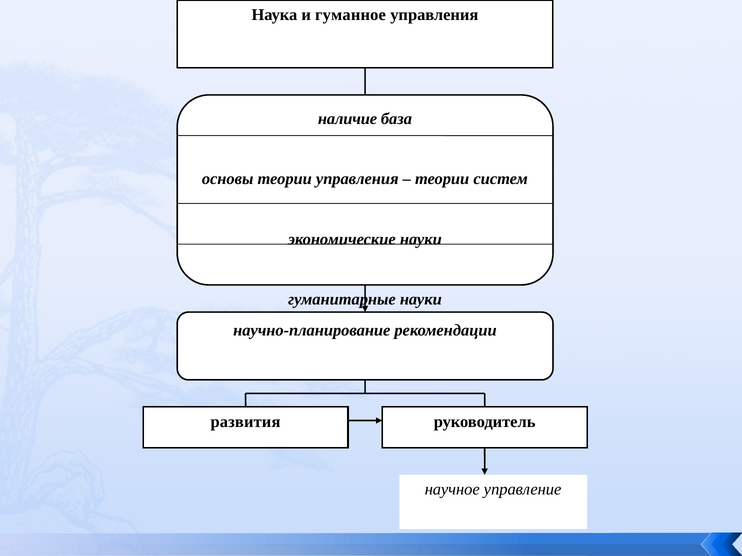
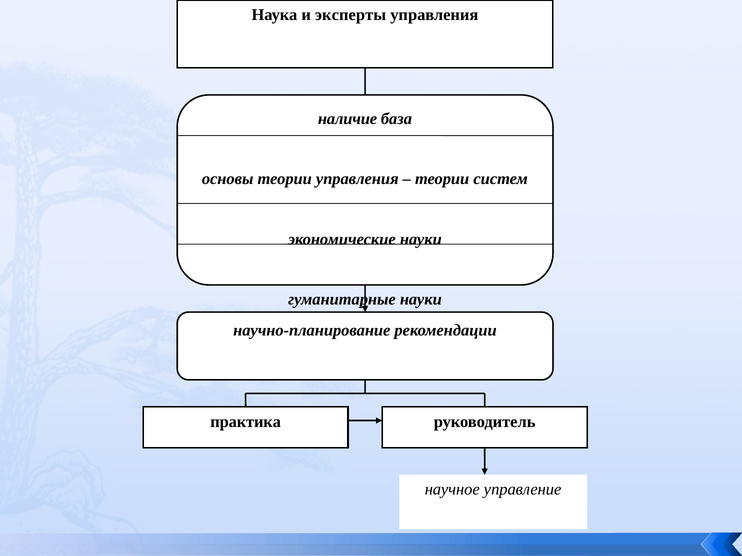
гуманное: гуманное -> эксперты
развития: развития -> практика
